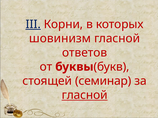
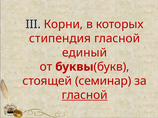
III underline: present -> none
шовинизм: шовинизм -> стипендия
ответов: ответов -> единый
